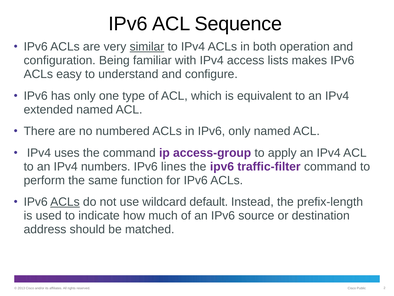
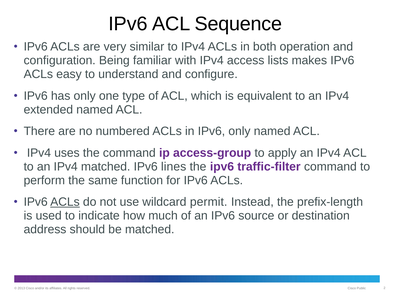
similar underline: present -> none
IPv4 numbers: numbers -> matched
default: default -> permit
